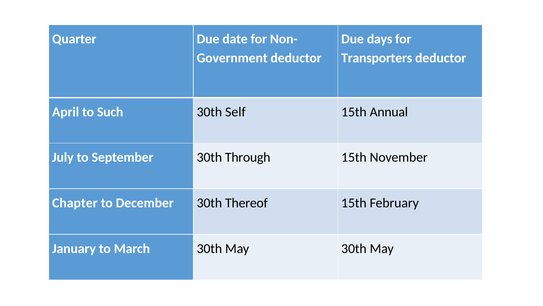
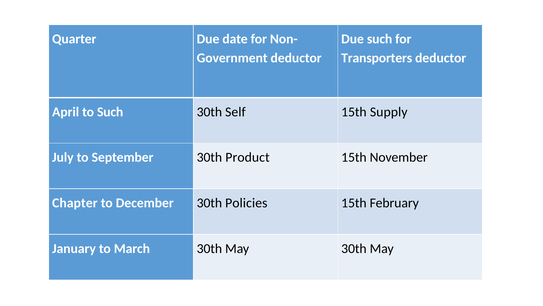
Due days: days -> such
Annual: Annual -> Supply
Through: Through -> Product
Thereof: Thereof -> Policies
